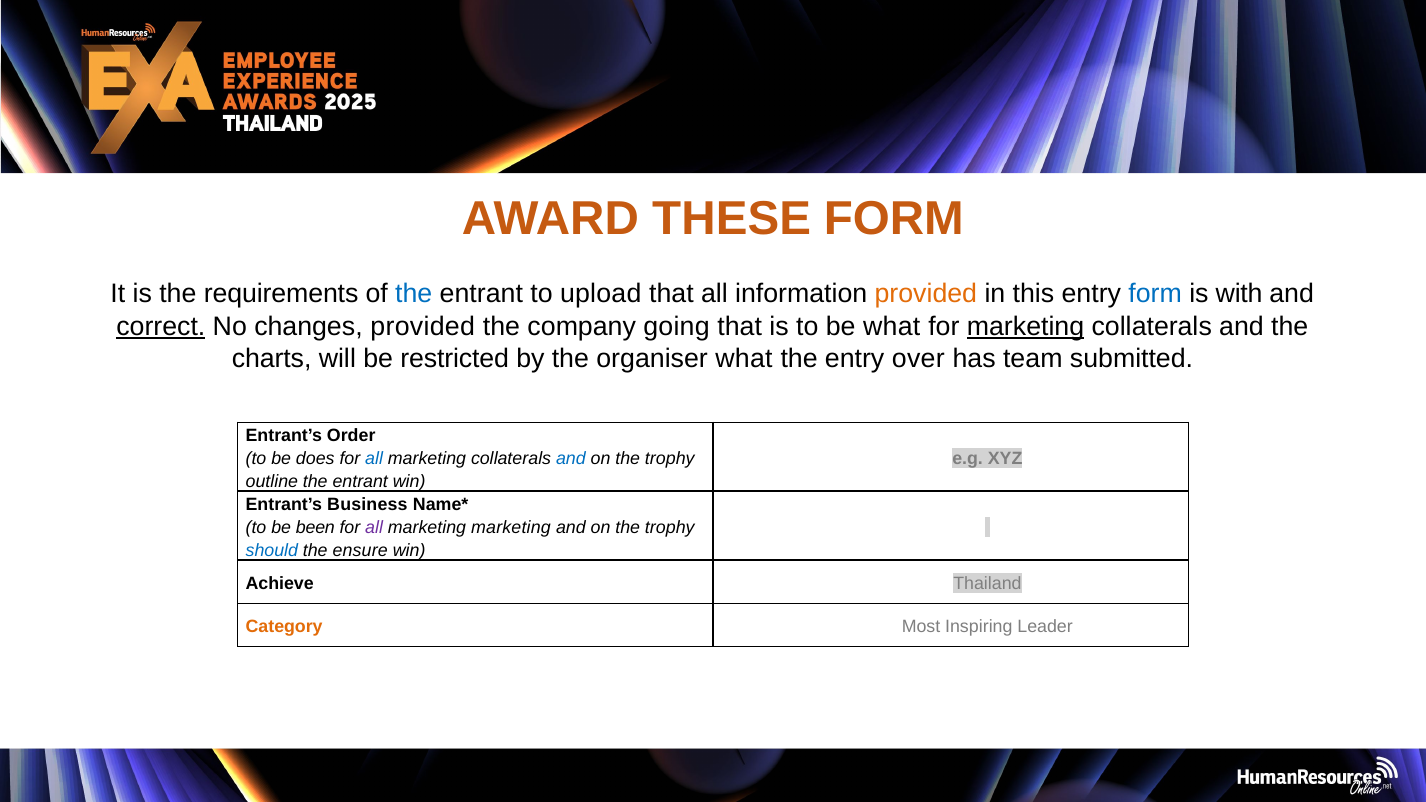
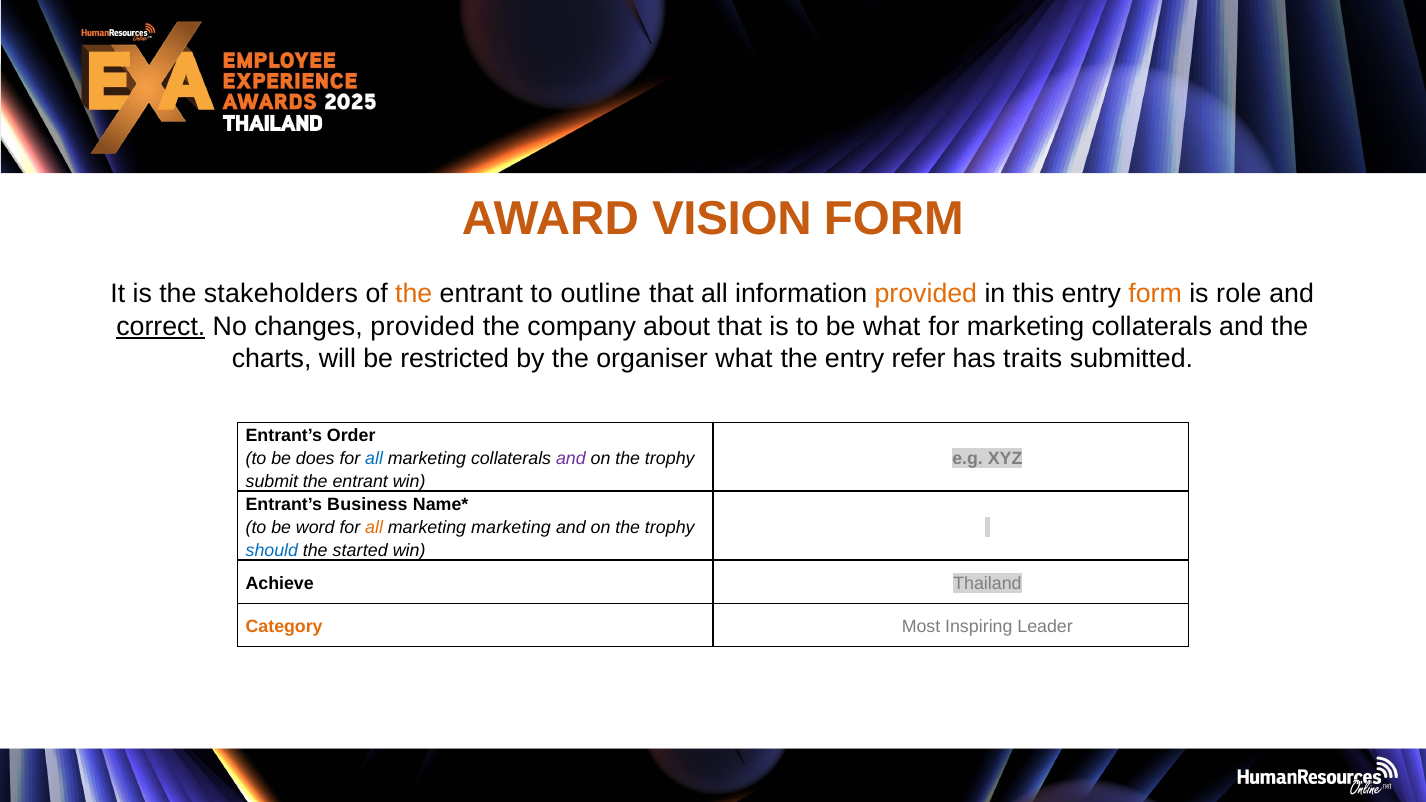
THESE: THESE -> VISION
requirements: requirements -> stakeholders
the at (414, 294) colour: blue -> orange
upload: upload -> outline
form at (1155, 294) colour: blue -> orange
with: with -> role
going: going -> about
marketing at (1026, 326) underline: present -> none
over: over -> refer
team: team -> traits
and at (571, 459) colour: blue -> purple
outline: outline -> submit
been: been -> word
all at (374, 527) colour: purple -> orange
ensure: ensure -> started
